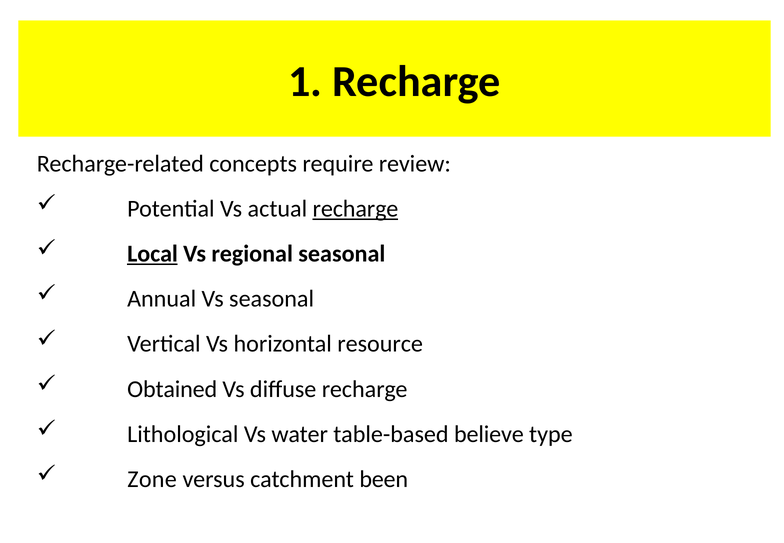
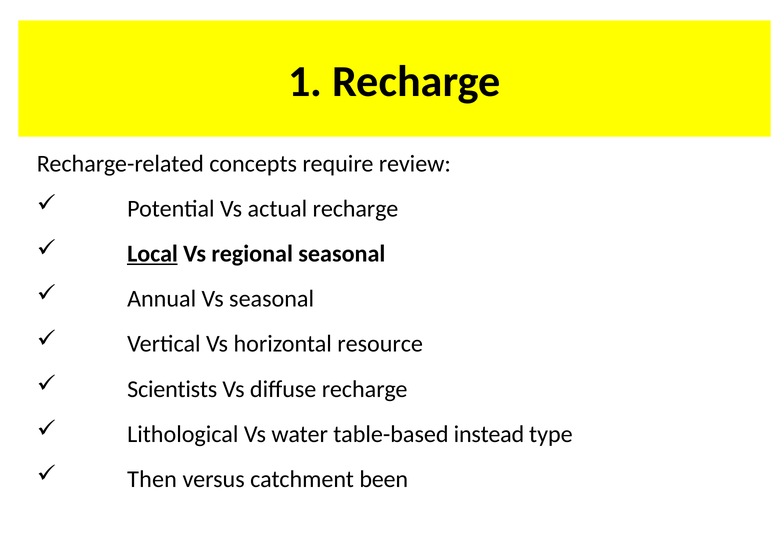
recharge at (355, 209) underline: present -> none
Obtained: Obtained -> Scientists
believe: believe -> instead
Zone: Zone -> Then
